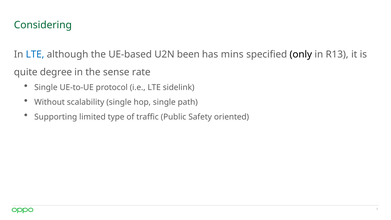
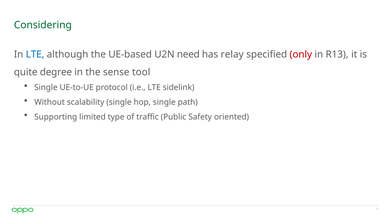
been: been -> need
mins: mins -> relay
only colour: black -> red
rate: rate -> tool
